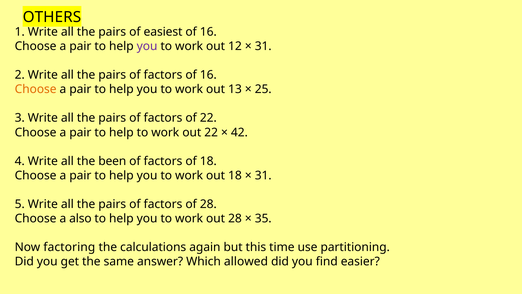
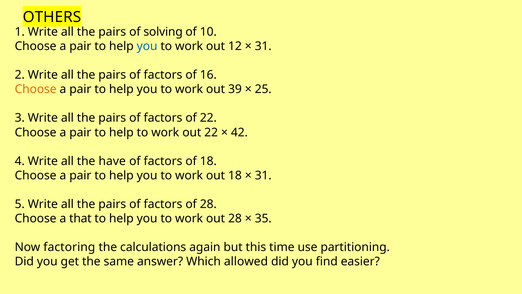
easiest: easiest -> solving
16 at (208, 32): 16 -> 10
you at (147, 46) colour: purple -> blue
13: 13 -> 39
been: been -> have
also: also -> that
